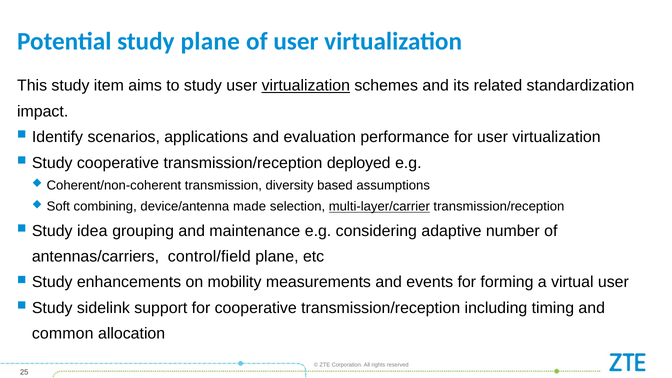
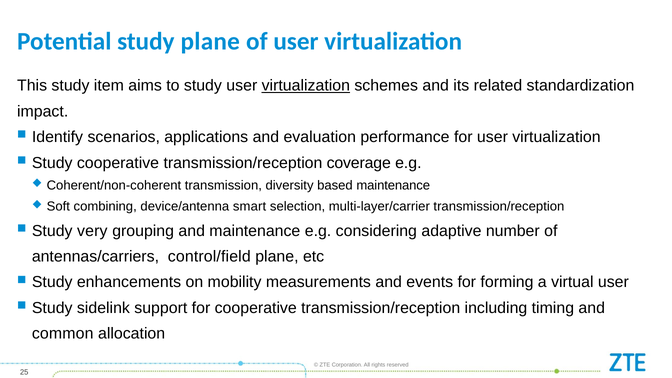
deployed: deployed -> coverage
based assumptions: assumptions -> maintenance
made: made -> smart
multi-layer/carrier underline: present -> none
idea: idea -> very
